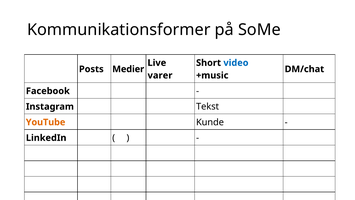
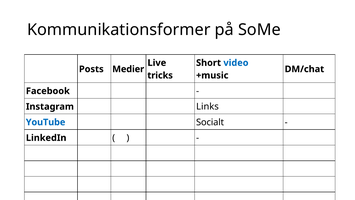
varer: varer -> tricks
Tekst: Tekst -> Links
YouTube colour: orange -> blue
Kunde: Kunde -> Socialt
